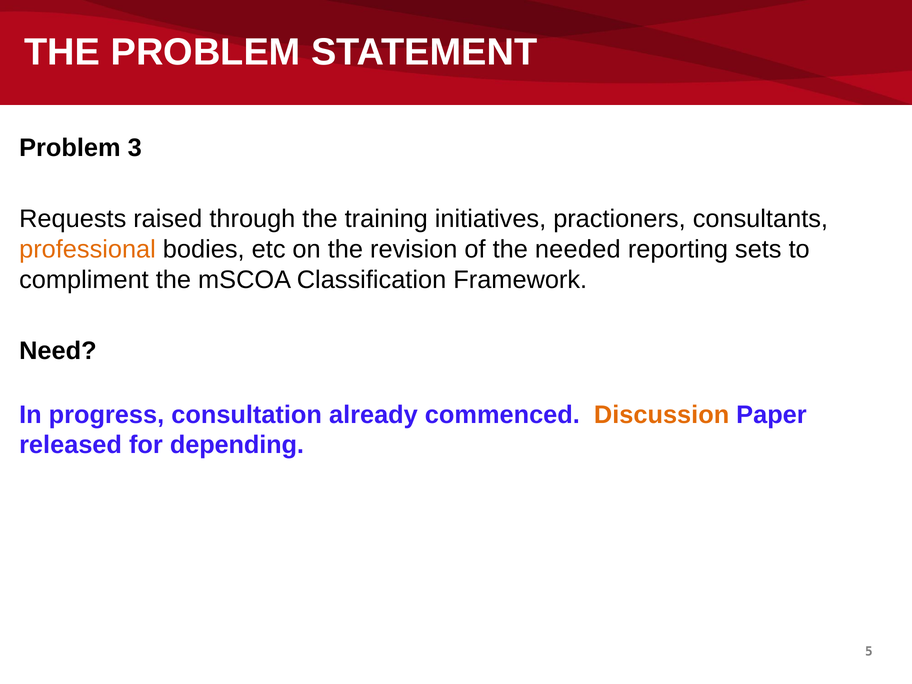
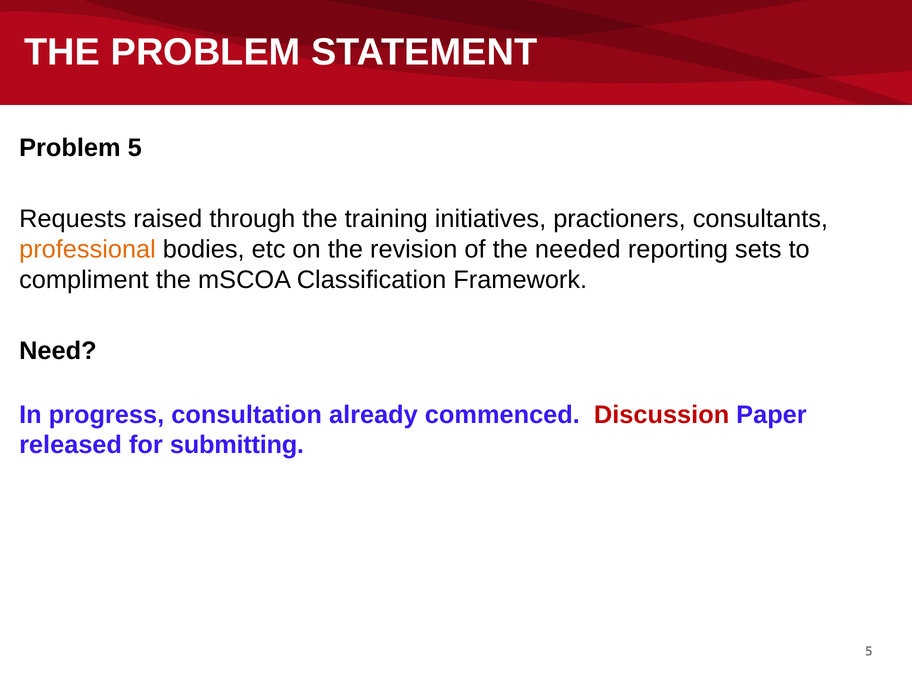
Problem 3: 3 -> 5
Discussion colour: orange -> red
depending: depending -> submitting
